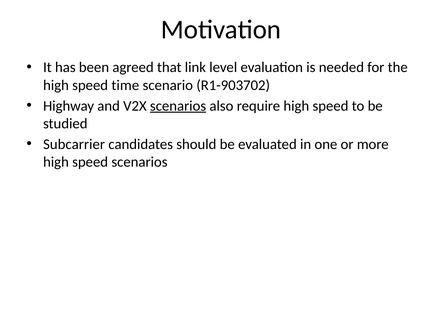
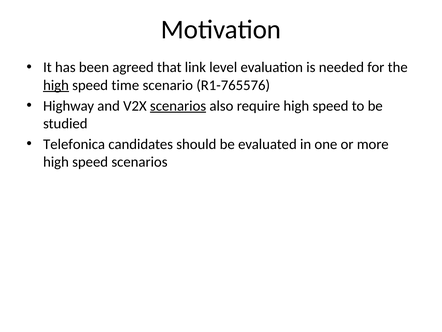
high at (56, 85) underline: none -> present
R1-903702: R1-903702 -> R1-765576
Subcarrier: Subcarrier -> Telefonica
